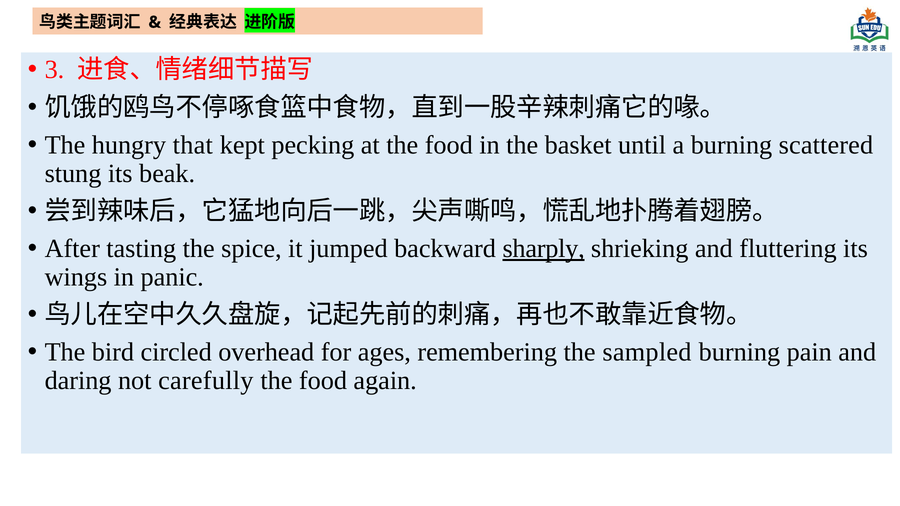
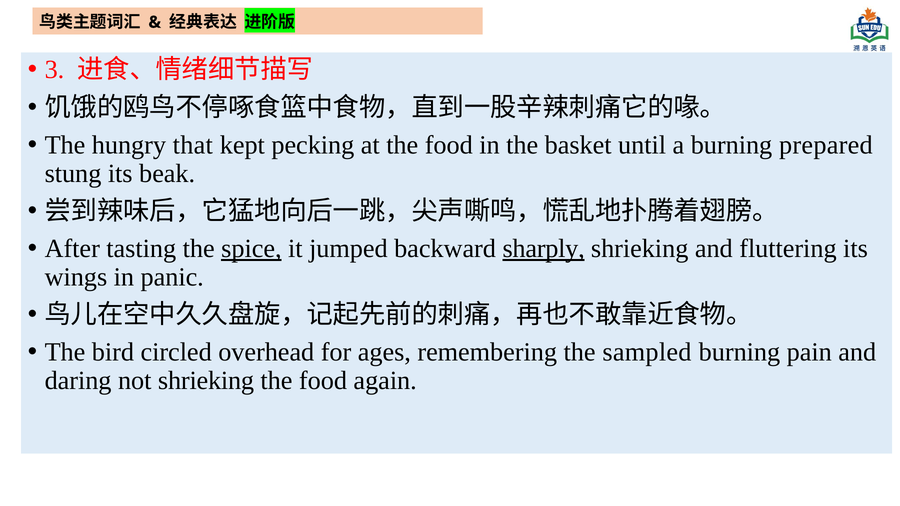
scattered: scattered -> prepared
spice underline: none -> present
not carefully: carefully -> shrieking
